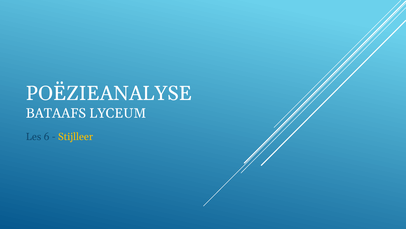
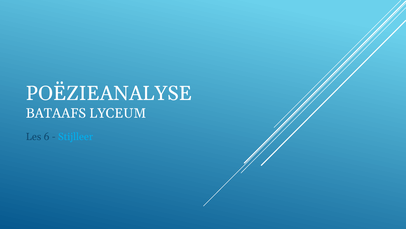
Stijlleer colour: yellow -> light blue
